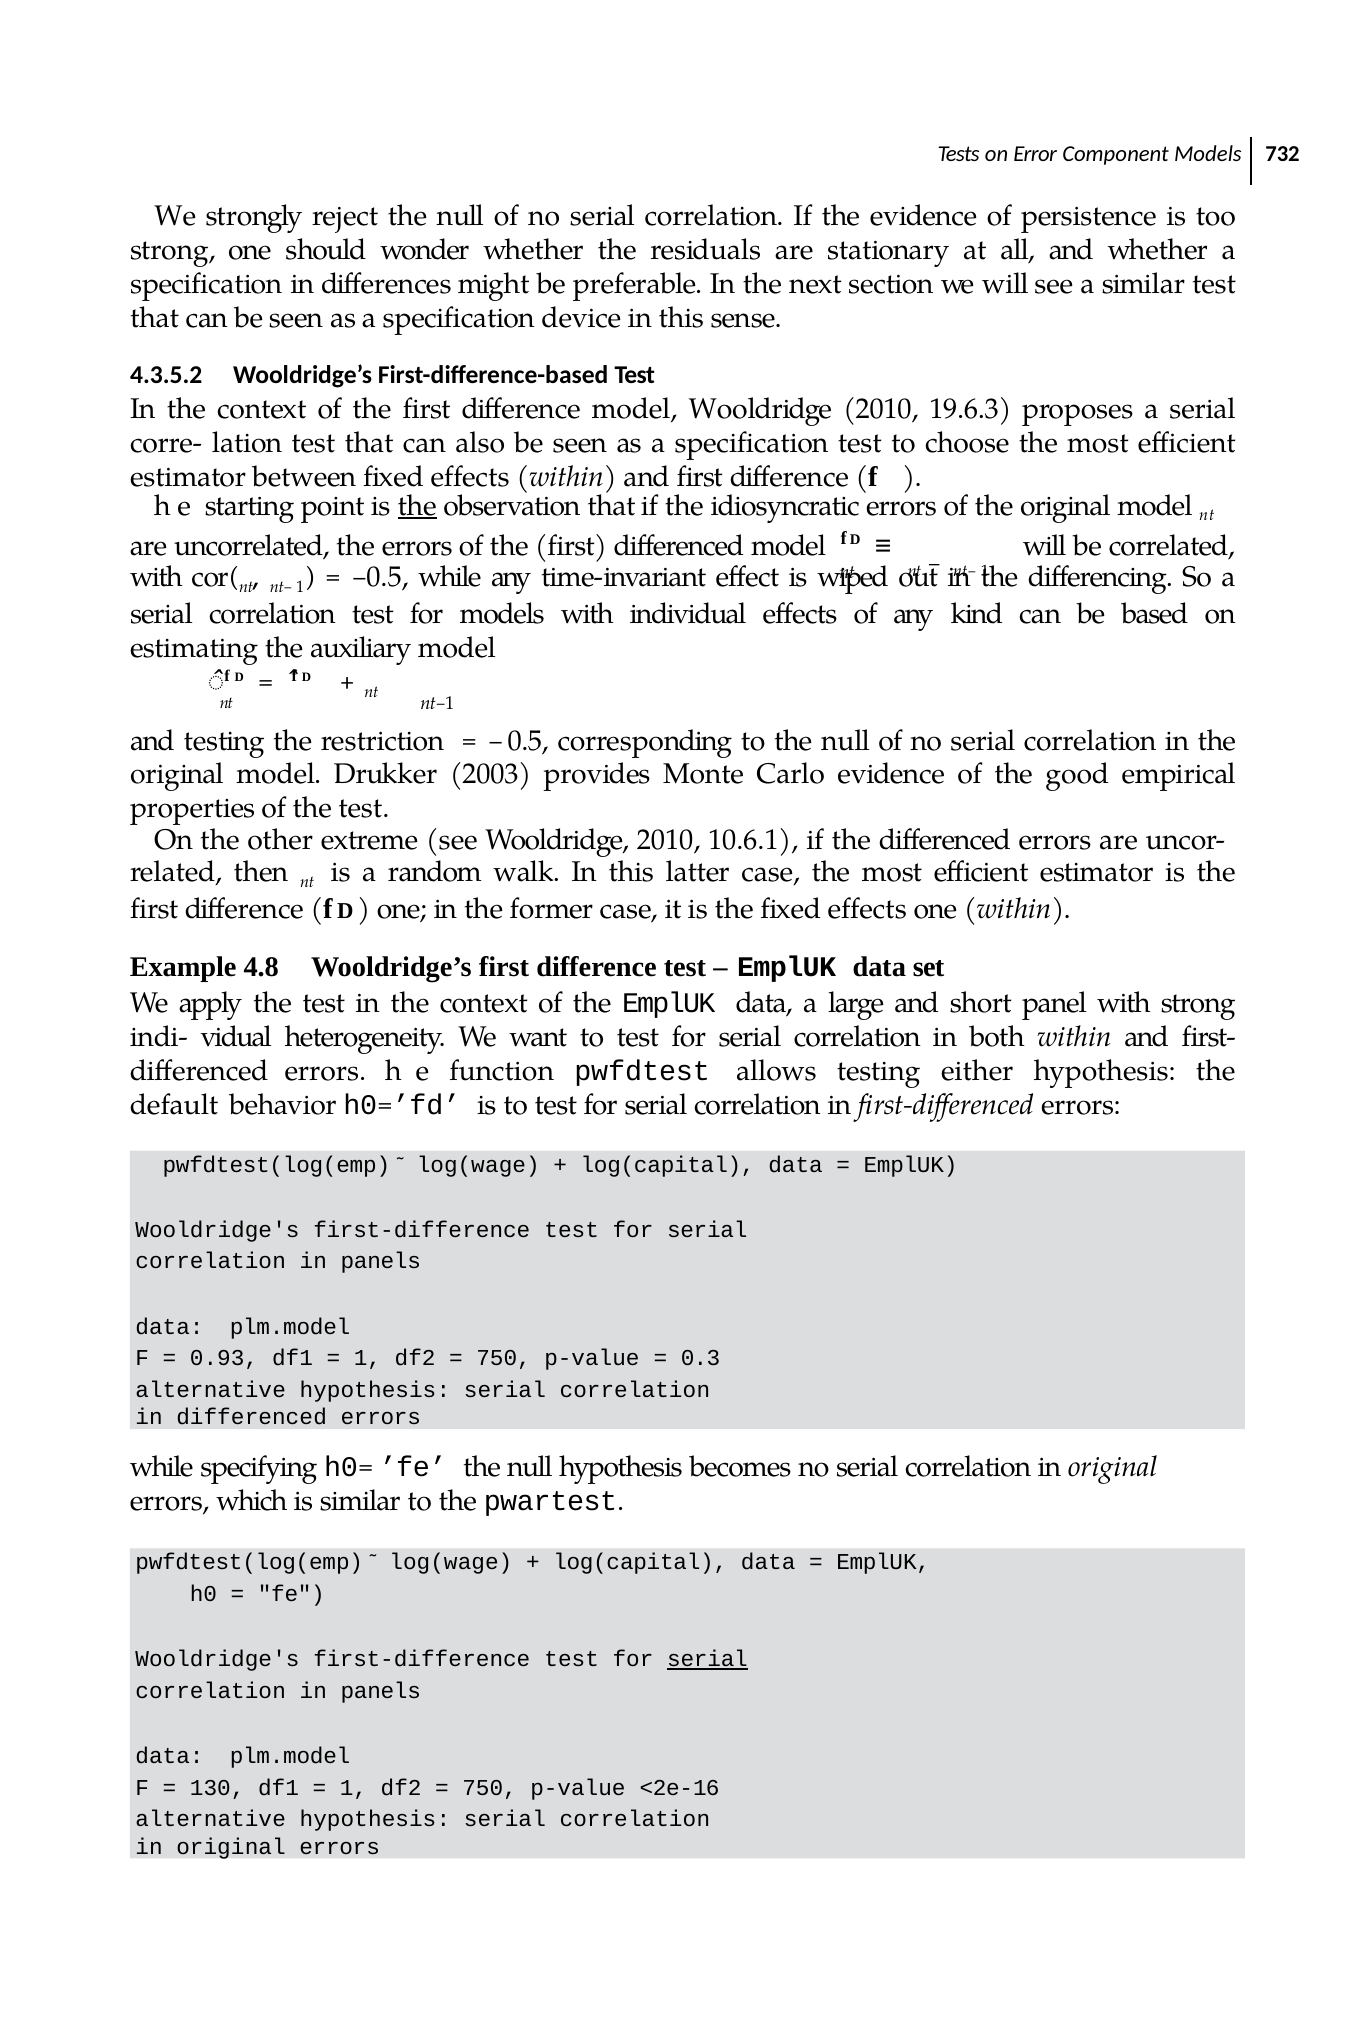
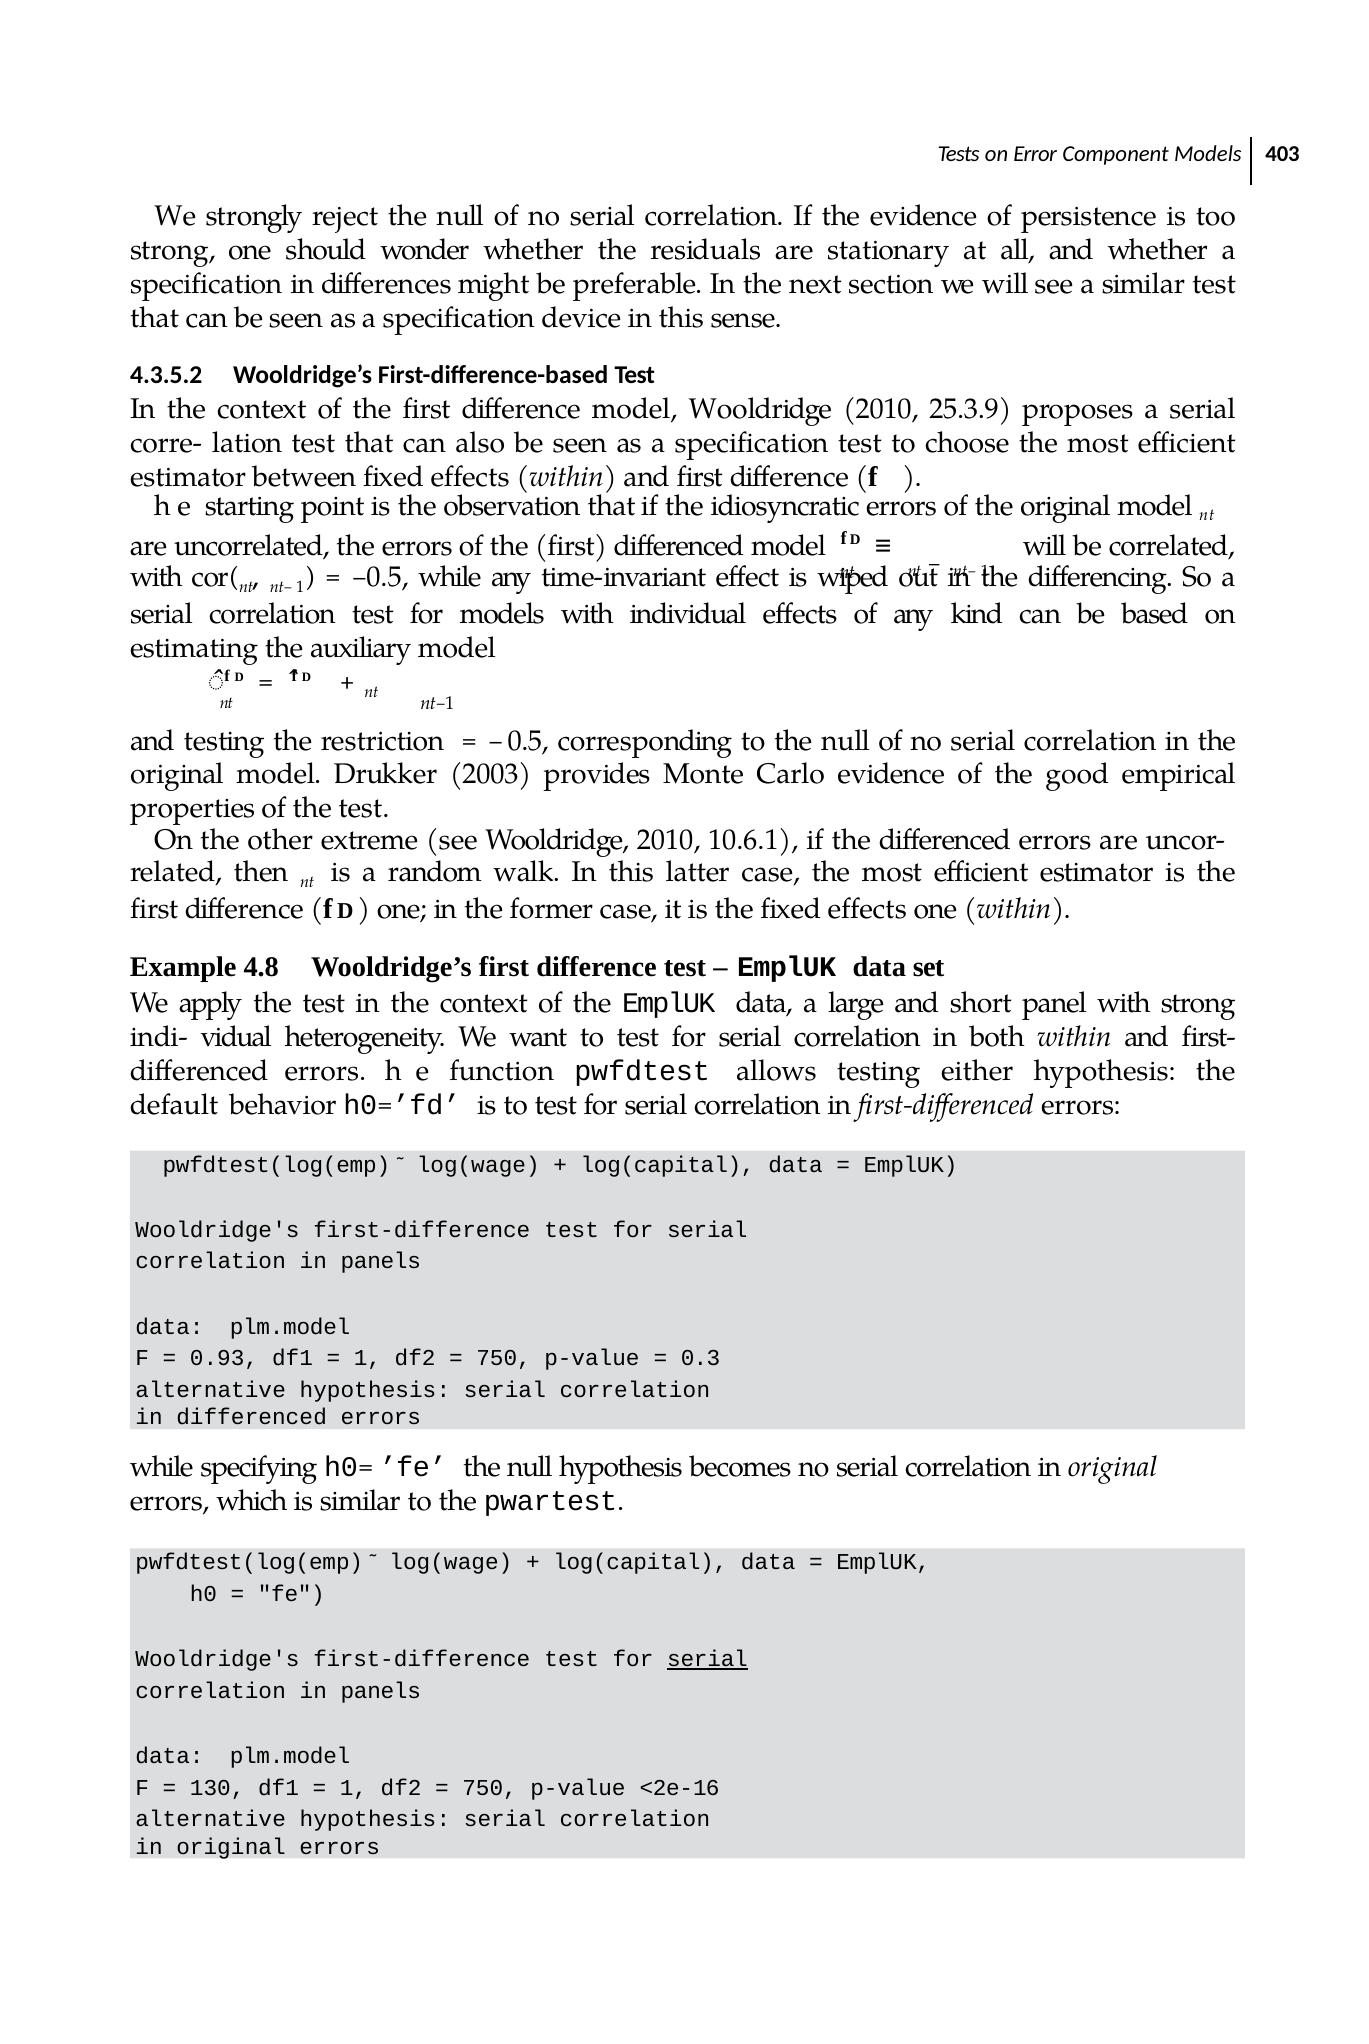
732: 732 -> 403
19.6.3: 19.6.3 -> 25.3.9
the at (417, 506) underline: present -> none
